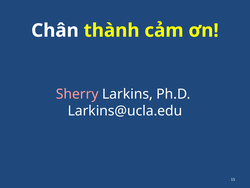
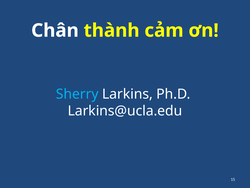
Sherry colour: pink -> light blue
